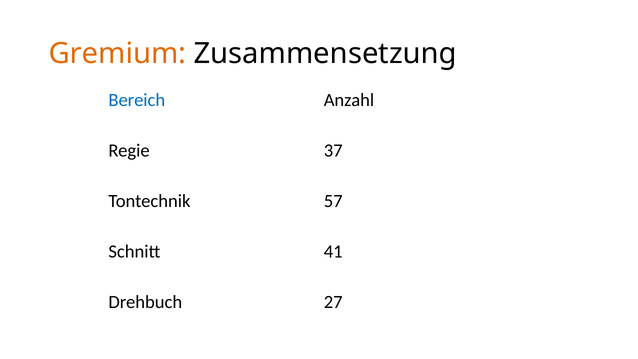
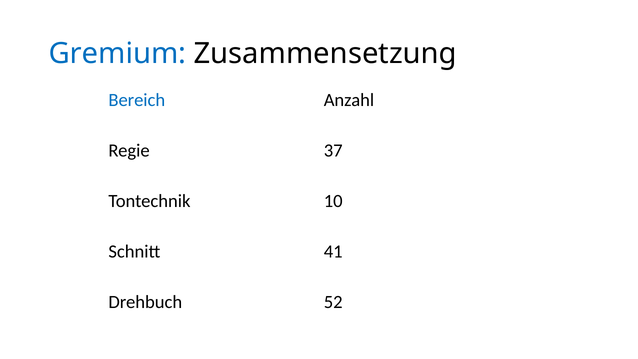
Gremium colour: orange -> blue
57: 57 -> 10
27: 27 -> 52
